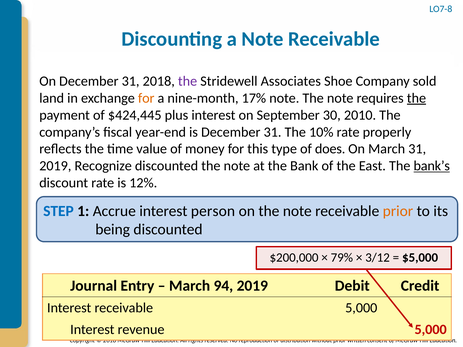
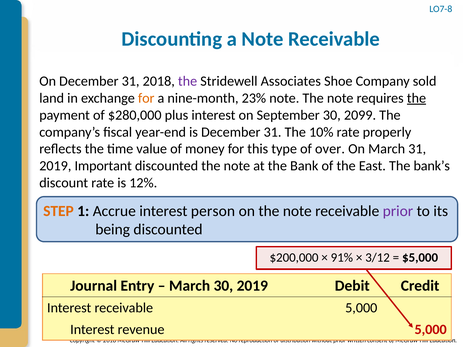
17%: 17% -> 23%
$424,445: $424,445 -> $280,000
2010: 2010 -> 2099
does: does -> over
Recognize: Recognize -> Important
bank’s underline: present -> none
STEP colour: blue -> orange
prior at (398, 211) colour: orange -> purple
79%: 79% -> 91%
March 94: 94 -> 30
